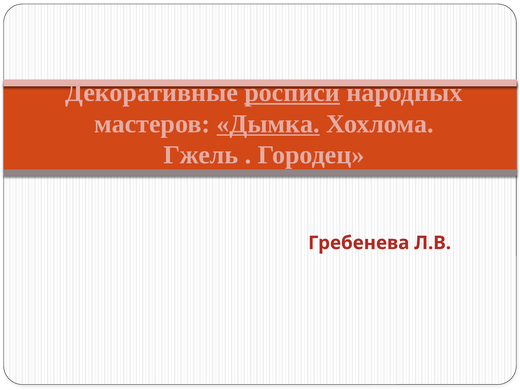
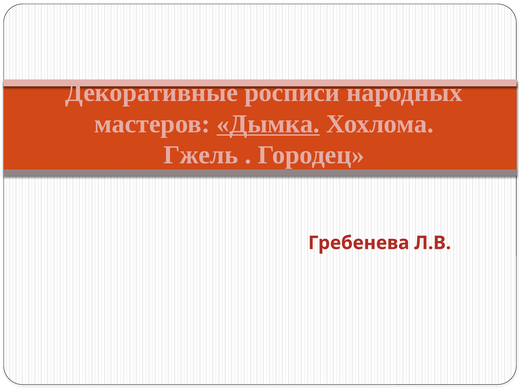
росписи underline: present -> none
